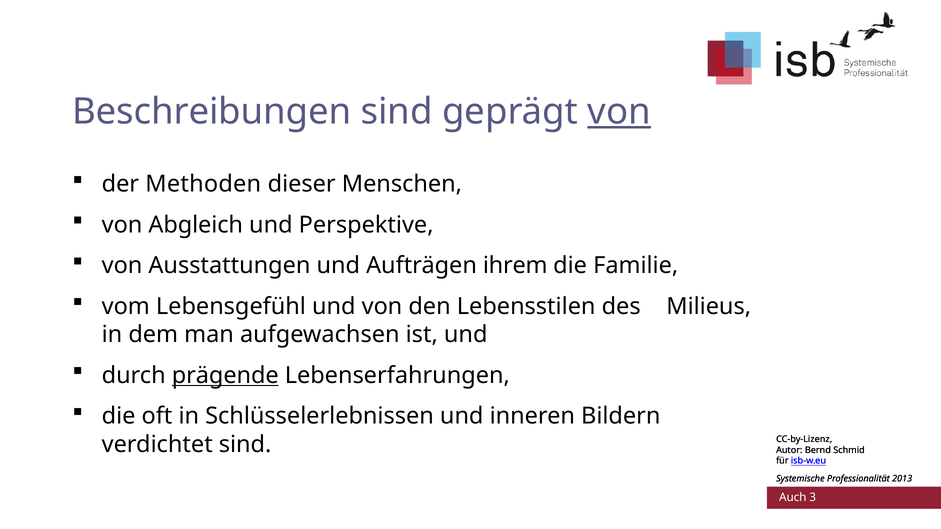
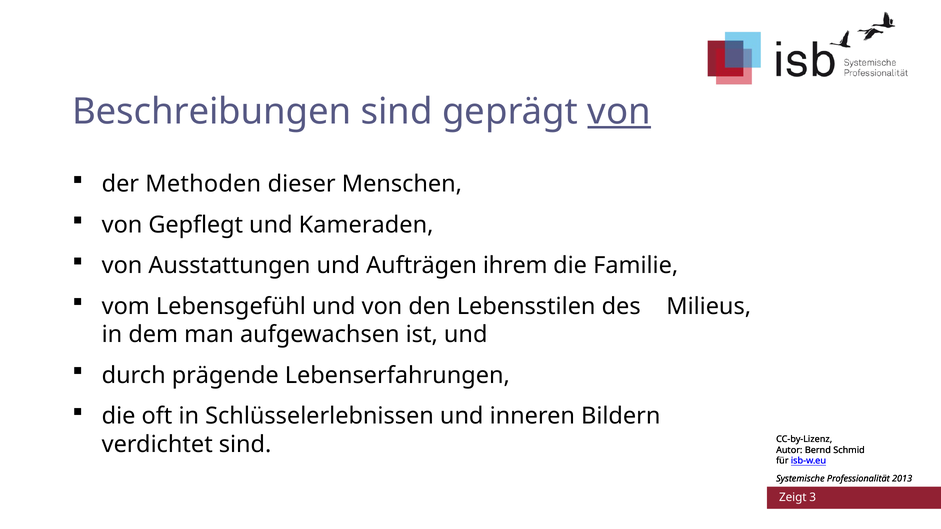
Abgleich: Abgleich -> Gepflegt
Perspektive: Perspektive -> Kameraden
prägende underline: present -> none
Auch: Auch -> Zeigt
